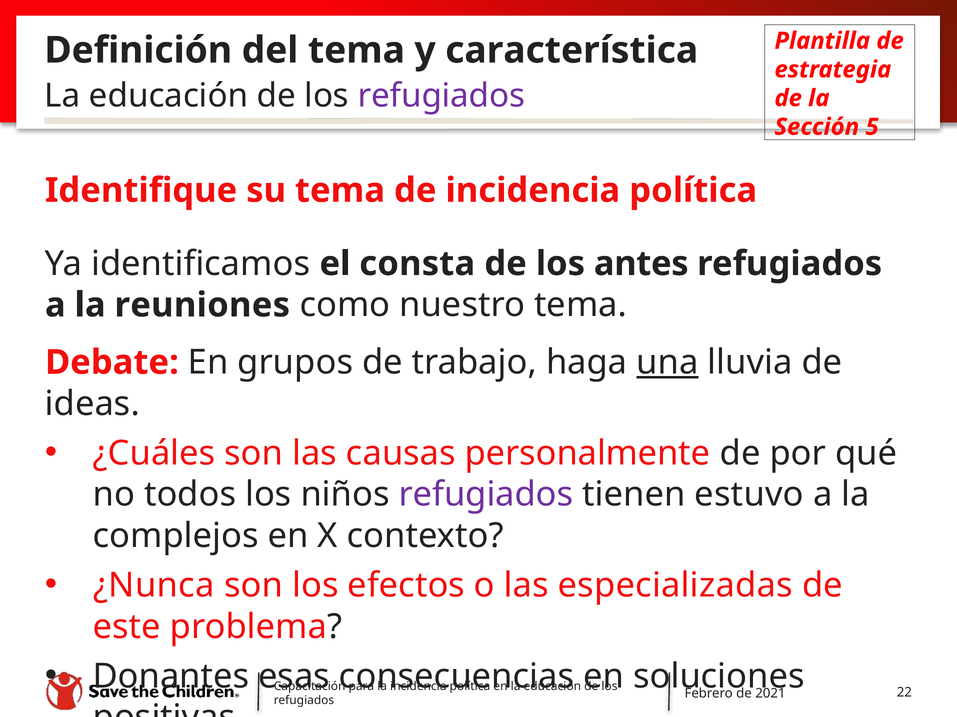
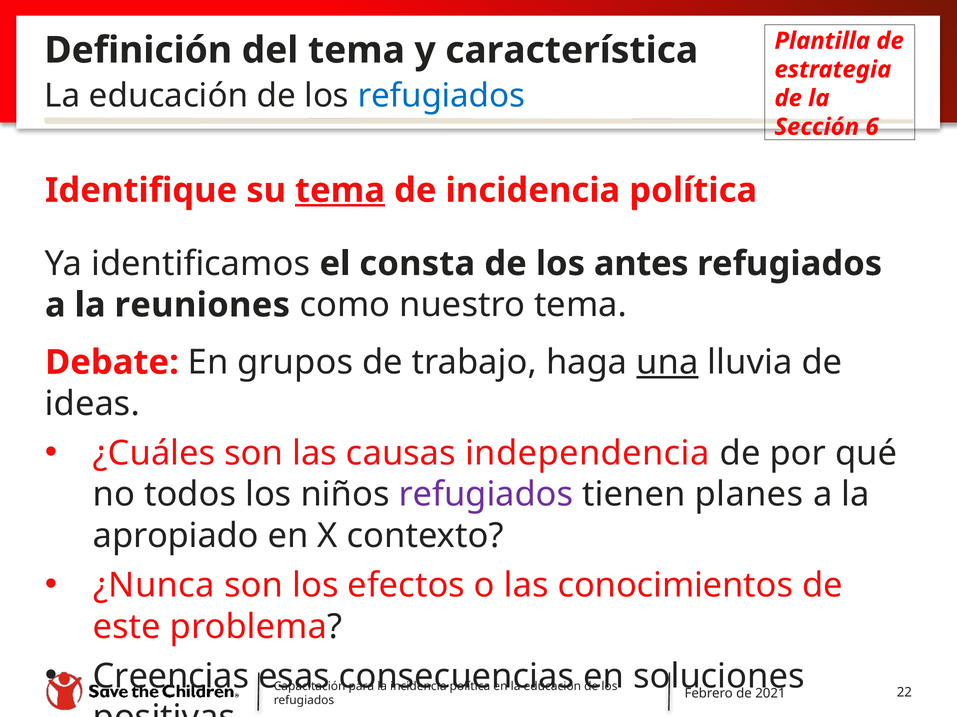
refugiados at (441, 96) colour: purple -> blue
5: 5 -> 6
tema at (340, 191) underline: none -> present
personalmente: personalmente -> independencia
estuvo: estuvo -> planes
complejos: complejos -> apropiado
especializadas: especializadas -> conocimientos
Donantes: Donantes -> Creencias
